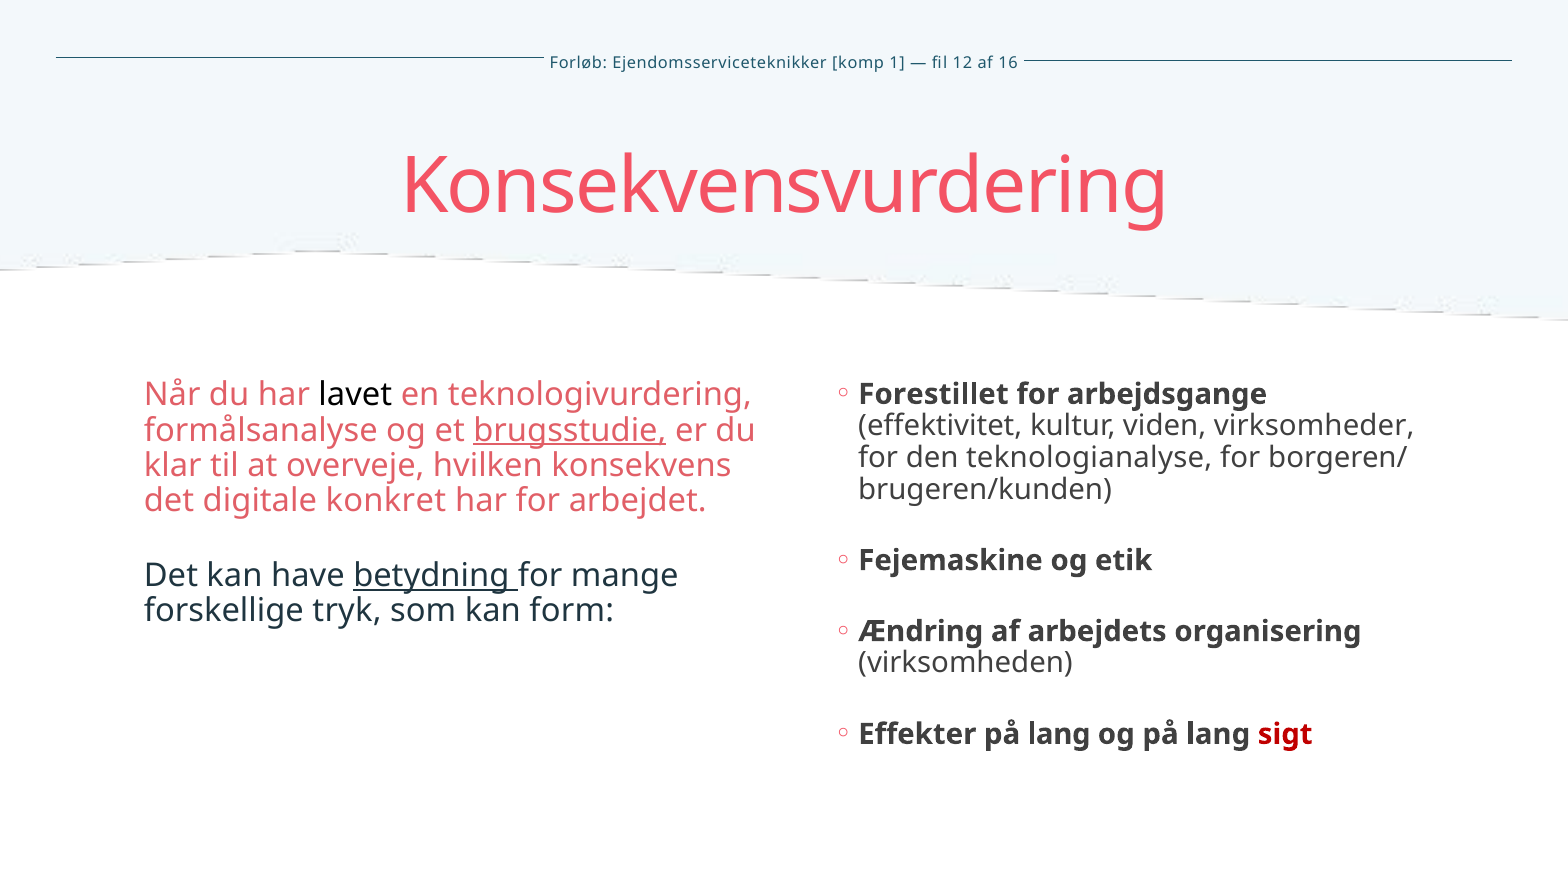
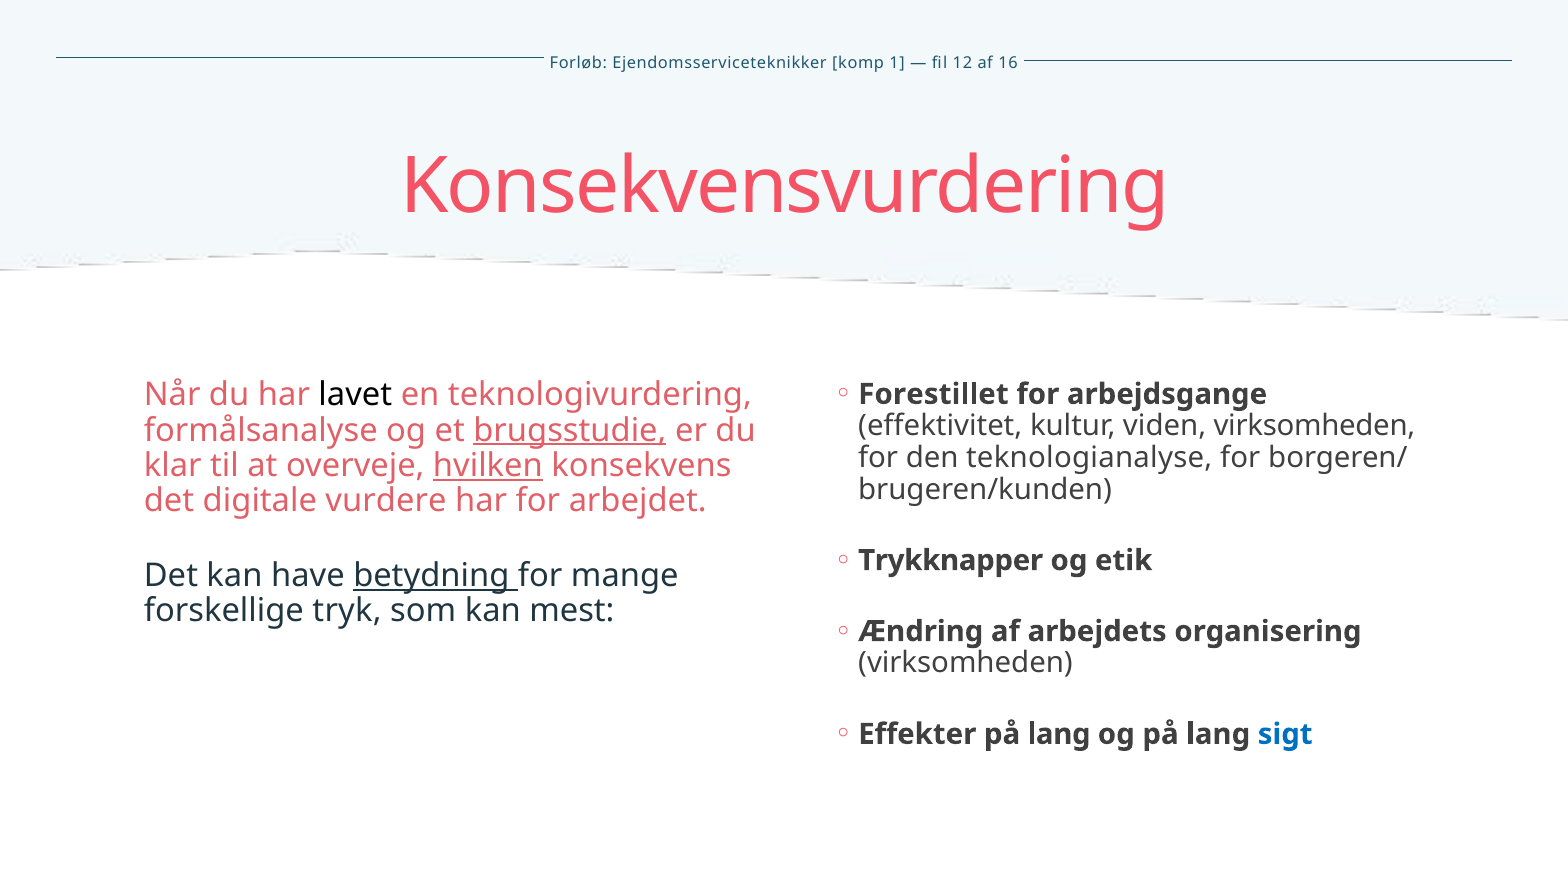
viden virksomheder: virksomheder -> virksomheden
hvilken underline: none -> present
konkret: konkret -> vurdere
Fejemaskine: Fejemaskine -> Trykknapper
form: form -> mest
sigt colour: red -> blue
